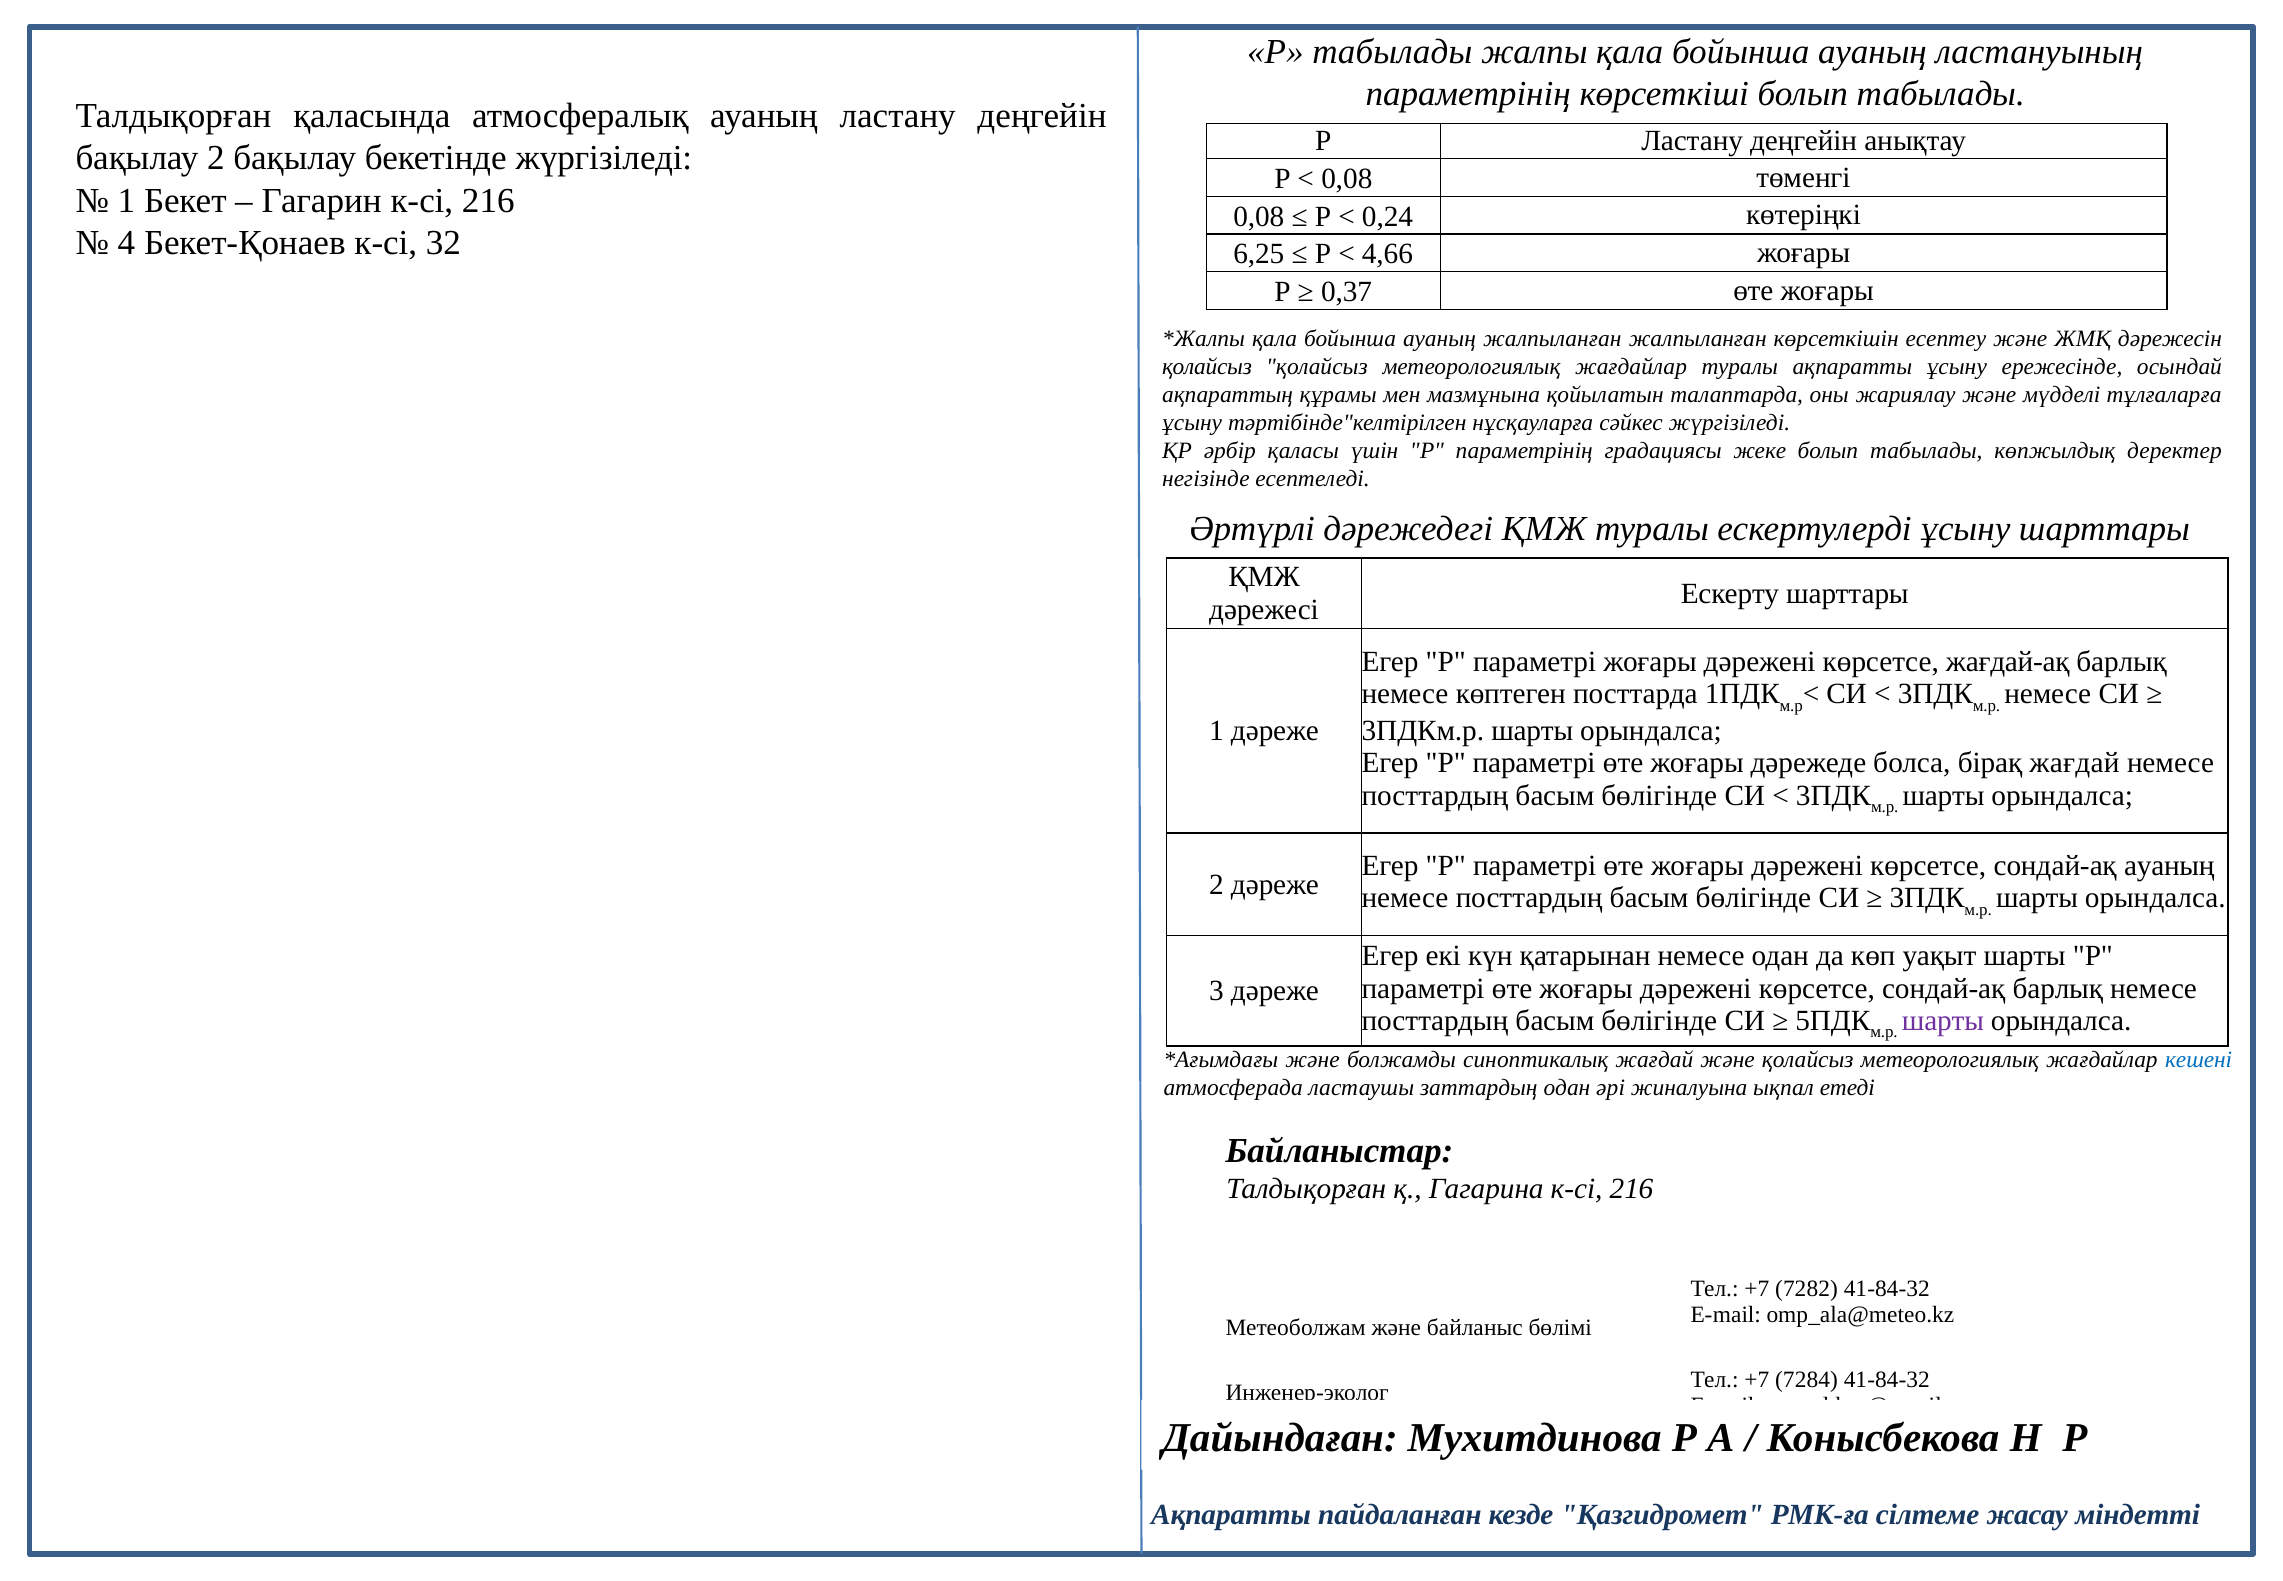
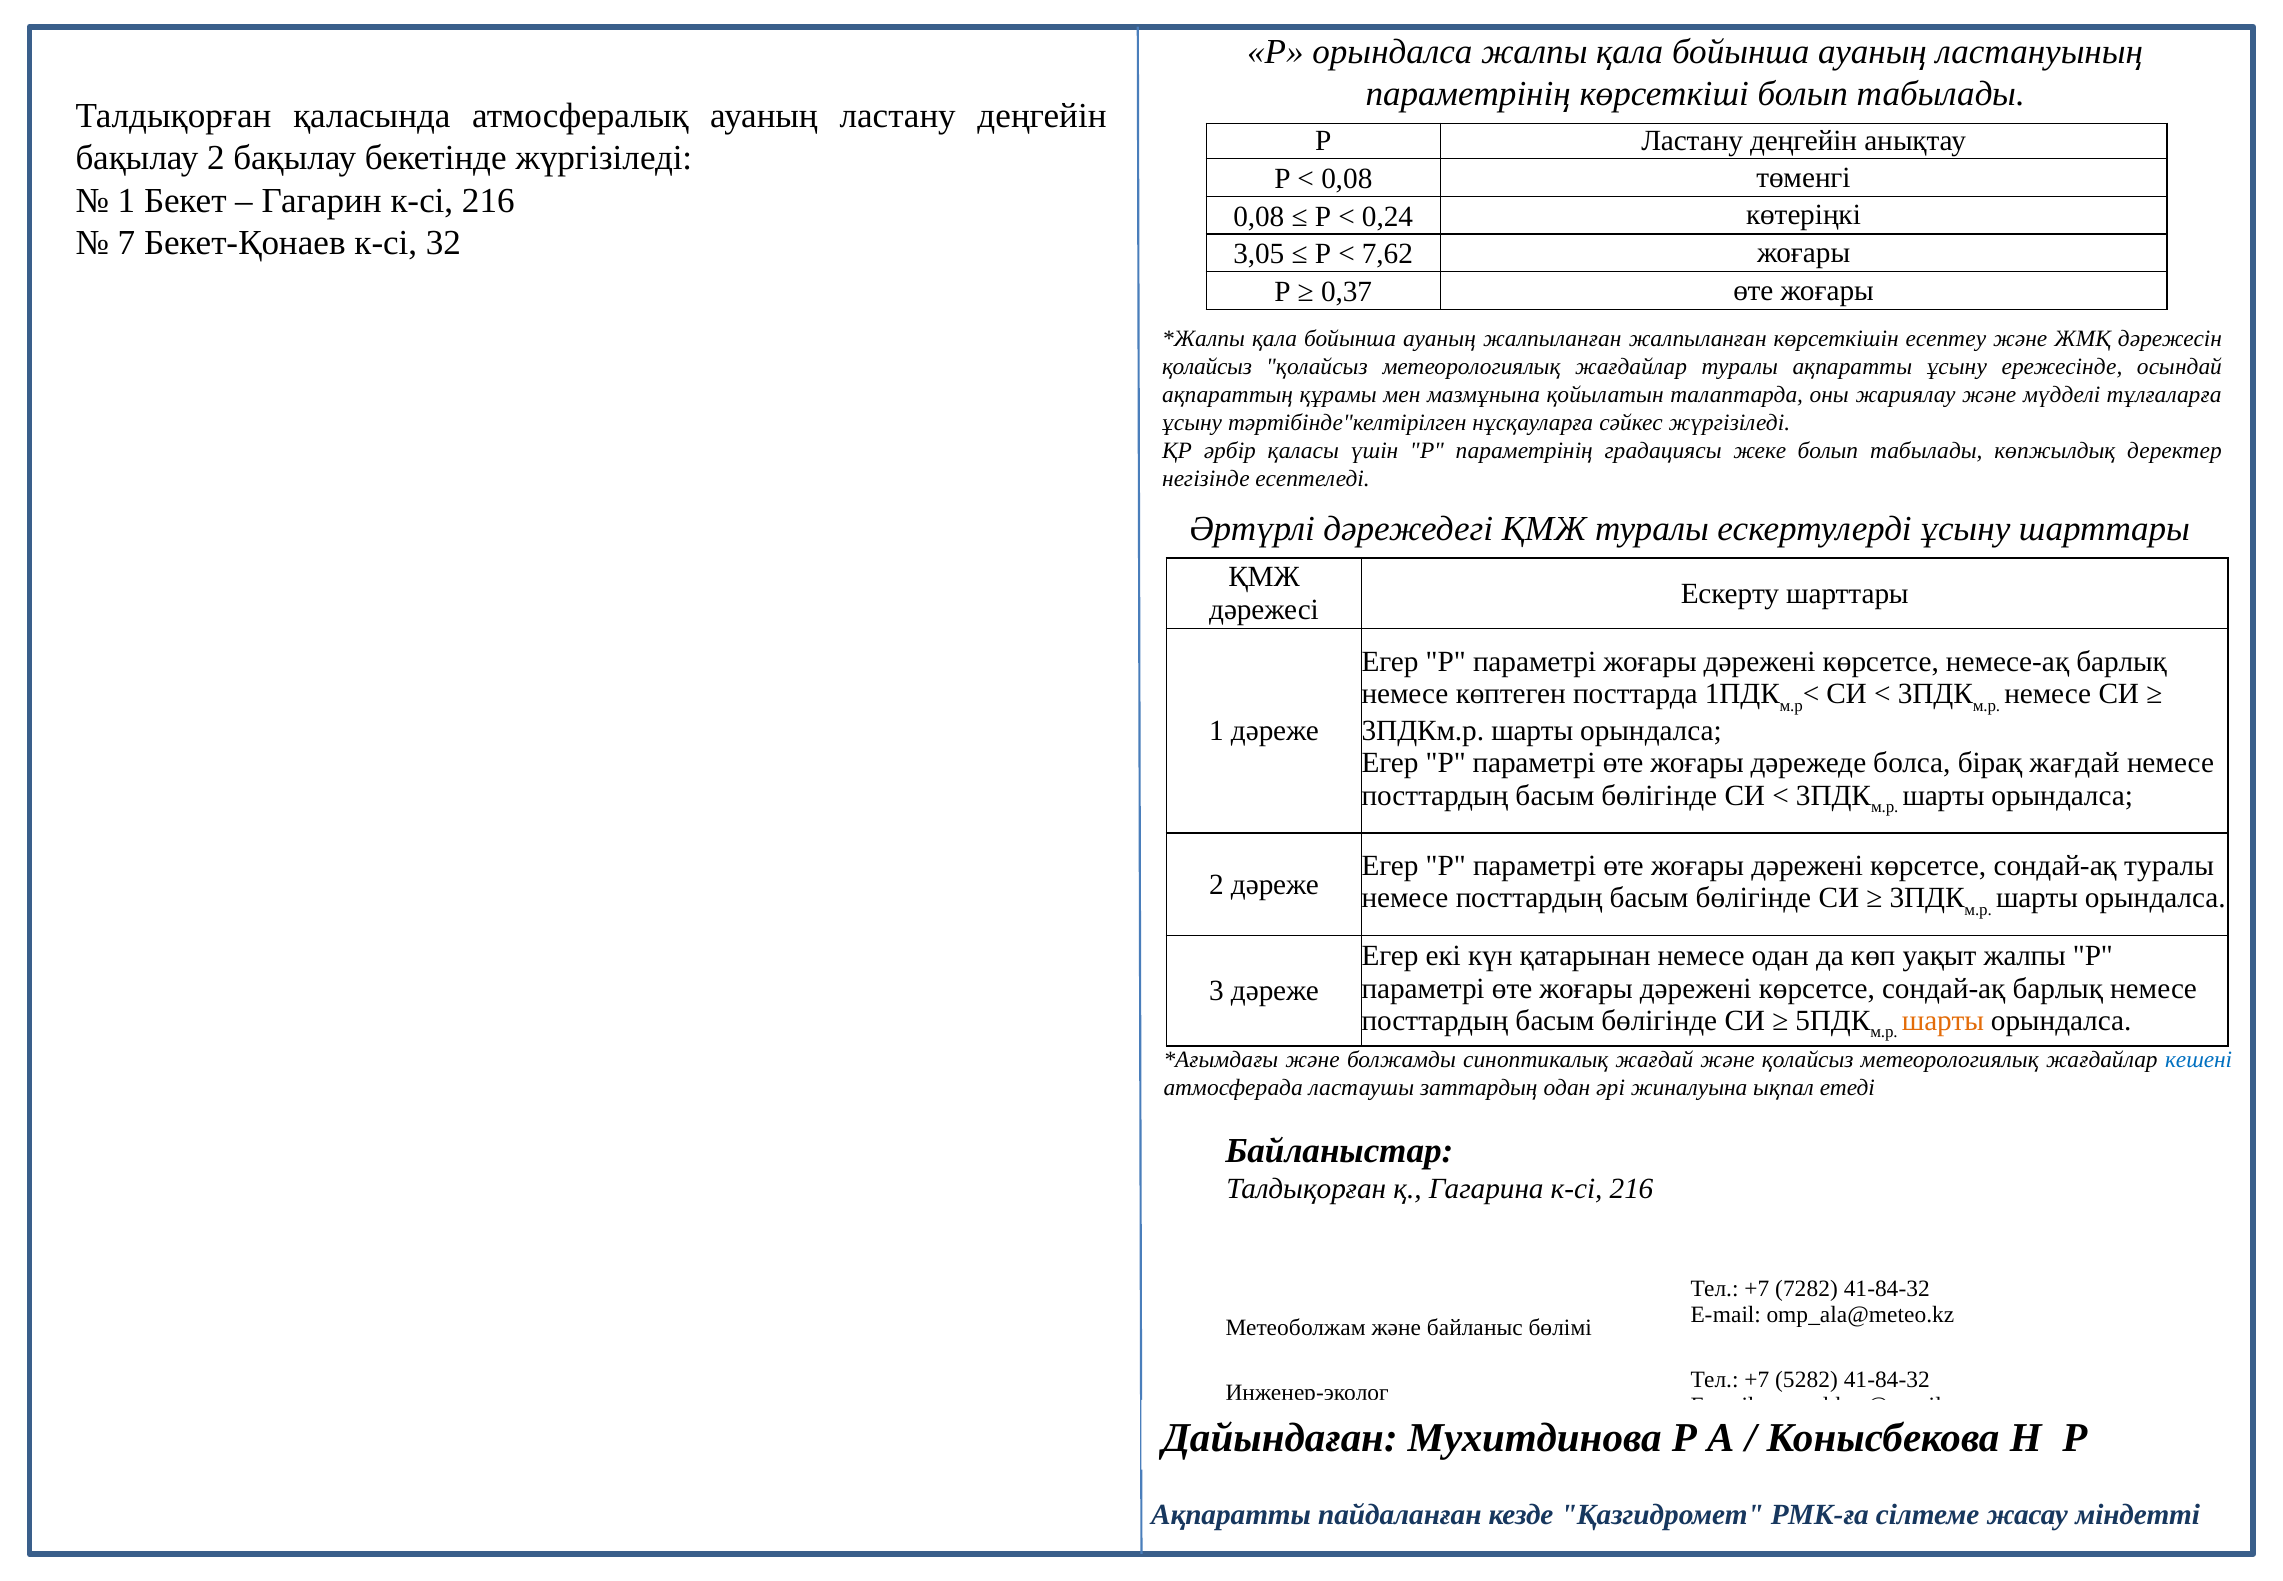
Р табылады: табылады -> орындалса
4: 4 -> 7
6,25: 6,25 -> 3,05
4,66: 4,66 -> 7,62
жағдай-ақ: жағдай-ақ -> немесе-ақ
сондай-ақ ауаның: ауаның -> туралы
уақыт шарты: шарты -> жалпы
шарты at (1943, 1021) colour: purple -> orange
7284: 7284 -> 5282
